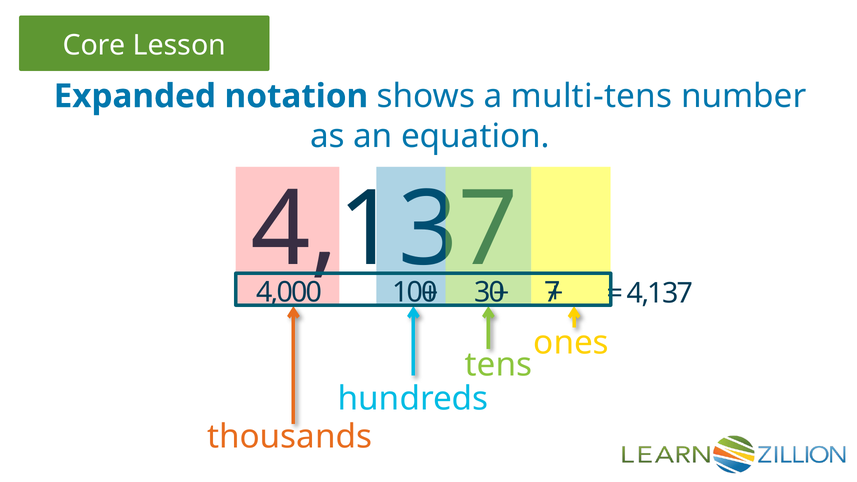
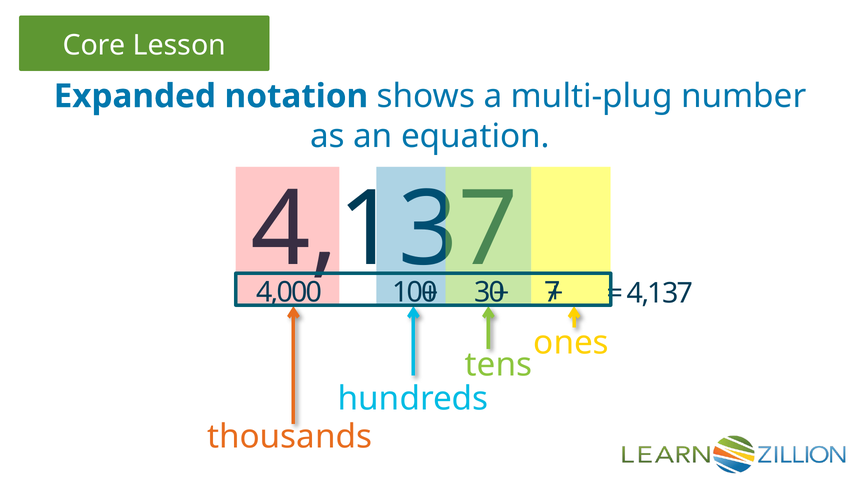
multi-tens: multi-tens -> multi-plug
